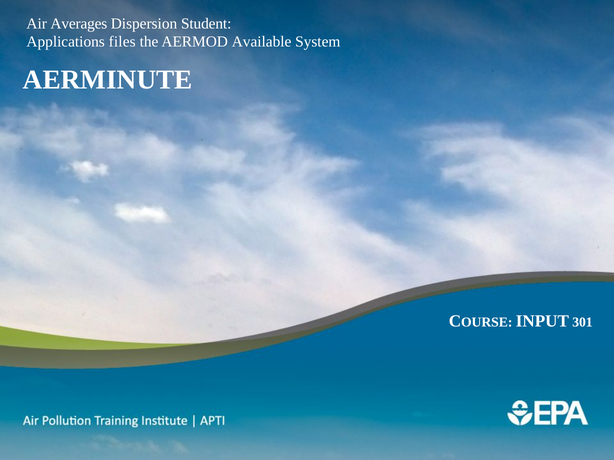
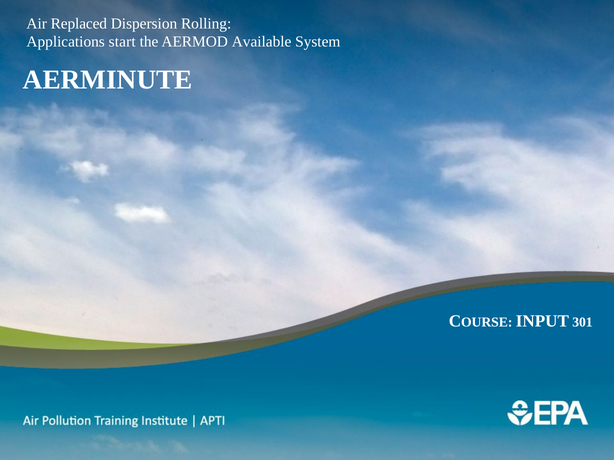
Averages: Averages -> Replaced
Student: Student -> Rolling
files: files -> start
